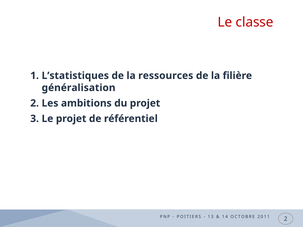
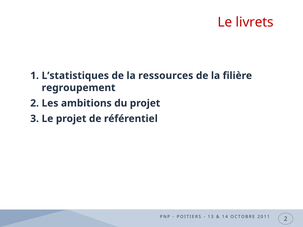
classe: classe -> livrets
généralisation: généralisation -> regroupement
